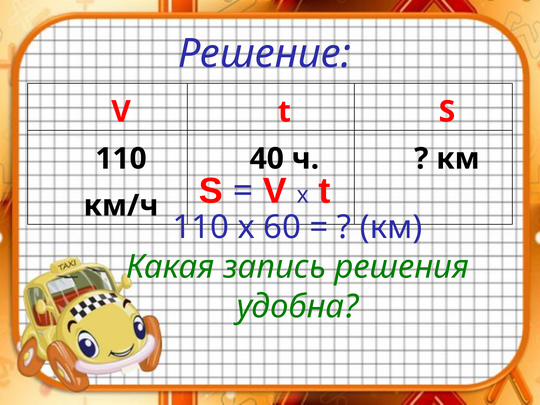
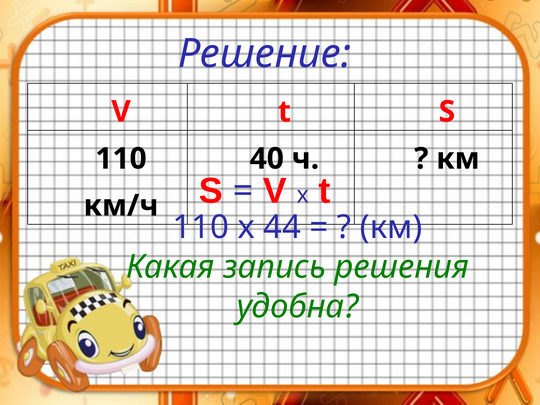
60: 60 -> 44
